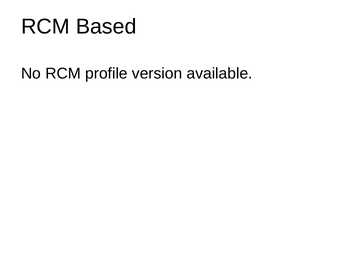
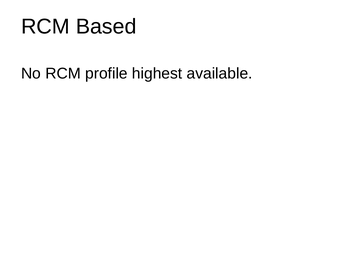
version: version -> highest
